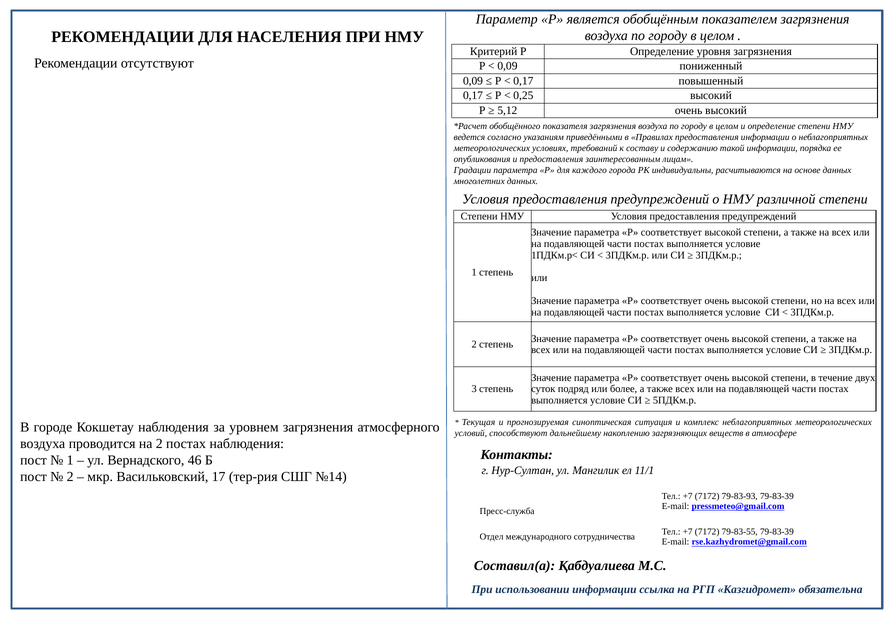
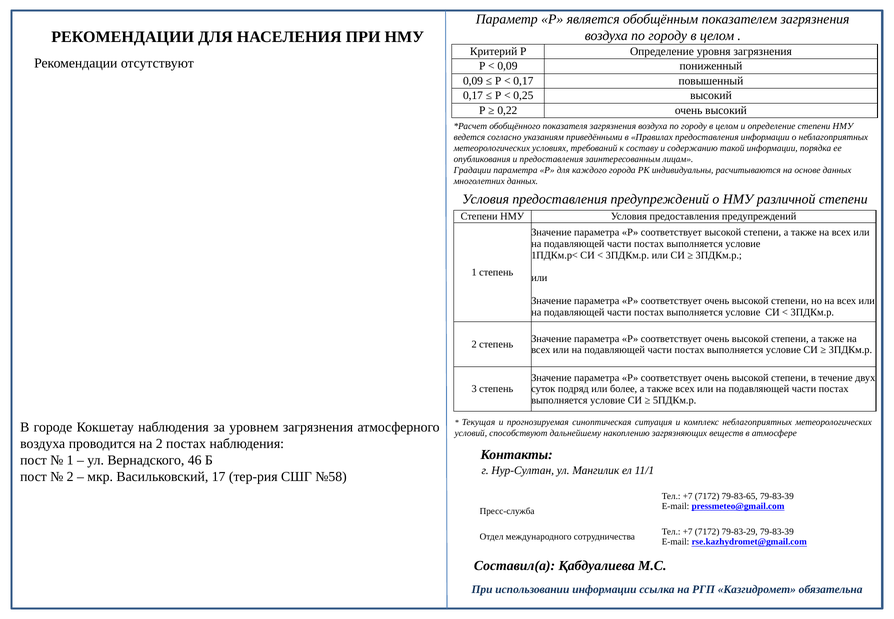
5,12: 5,12 -> 0,22
№14: №14 -> №58
79-83-93: 79-83-93 -> 79-83-65
79-83-55: 79-83-55 -> 79-83-29
